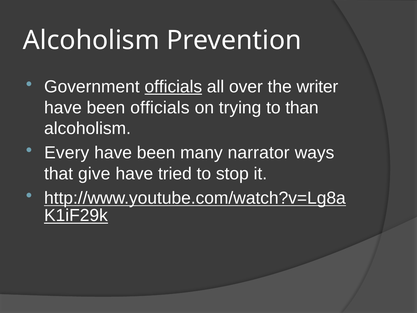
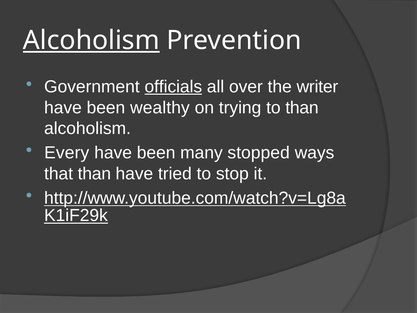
Alcoholism at (91, 40) underline: none -> present
been officials: officials -> wealthy
narrator: narrator -> stopped
that give: give -> than
